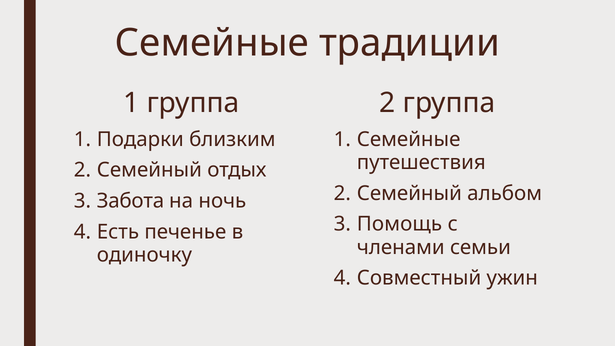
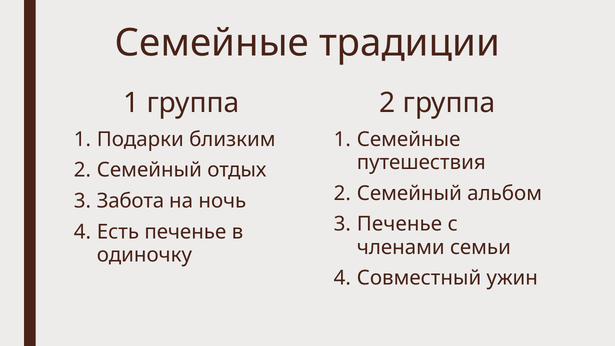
Помощь at (399, 224): Помощь -> Печенье
